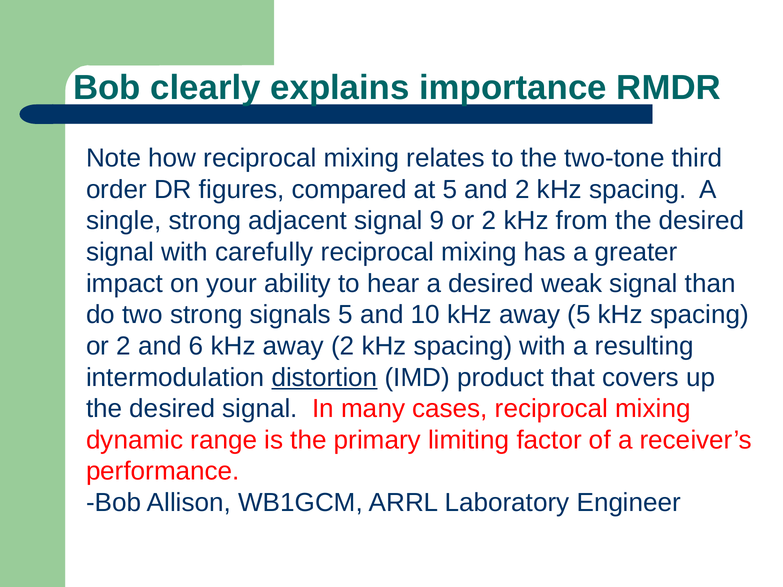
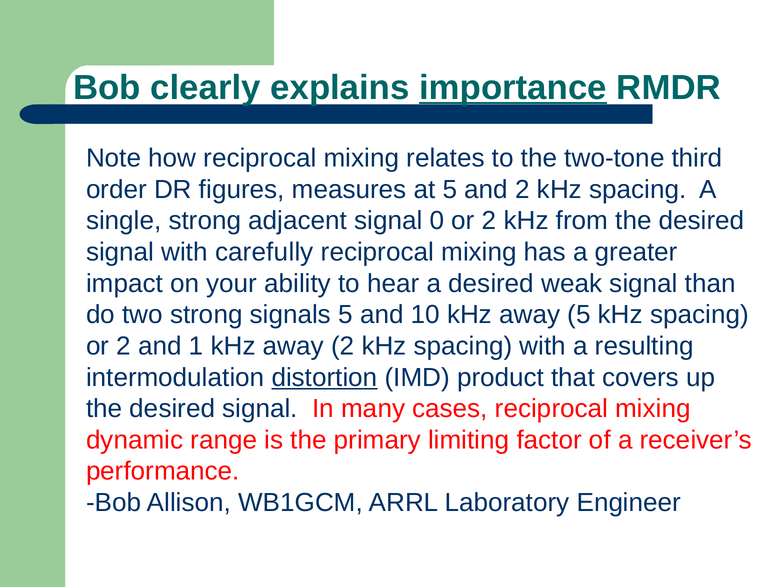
importance underline: none -> present
compared: compared -> measures
9: 9 -> 0
6: 6 -> 1
